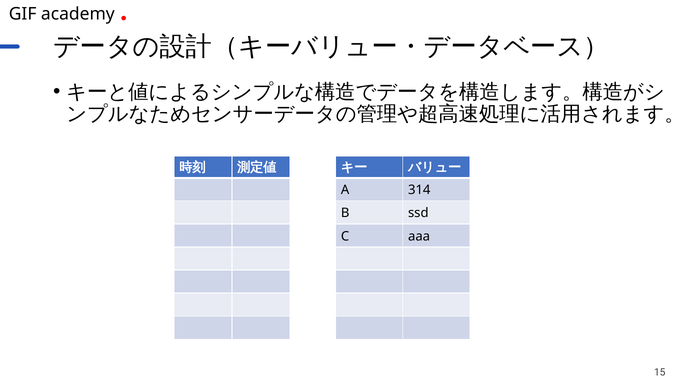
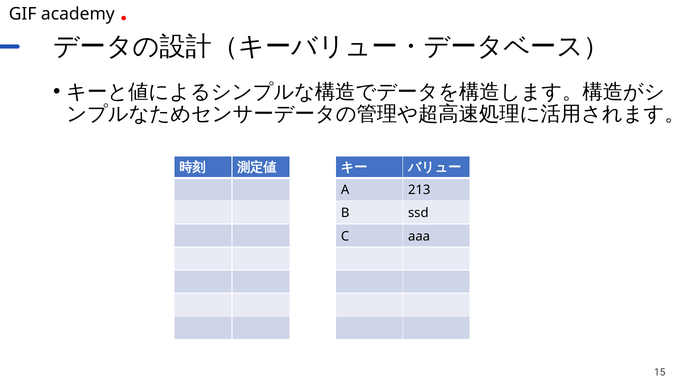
314: 314 -> 213
